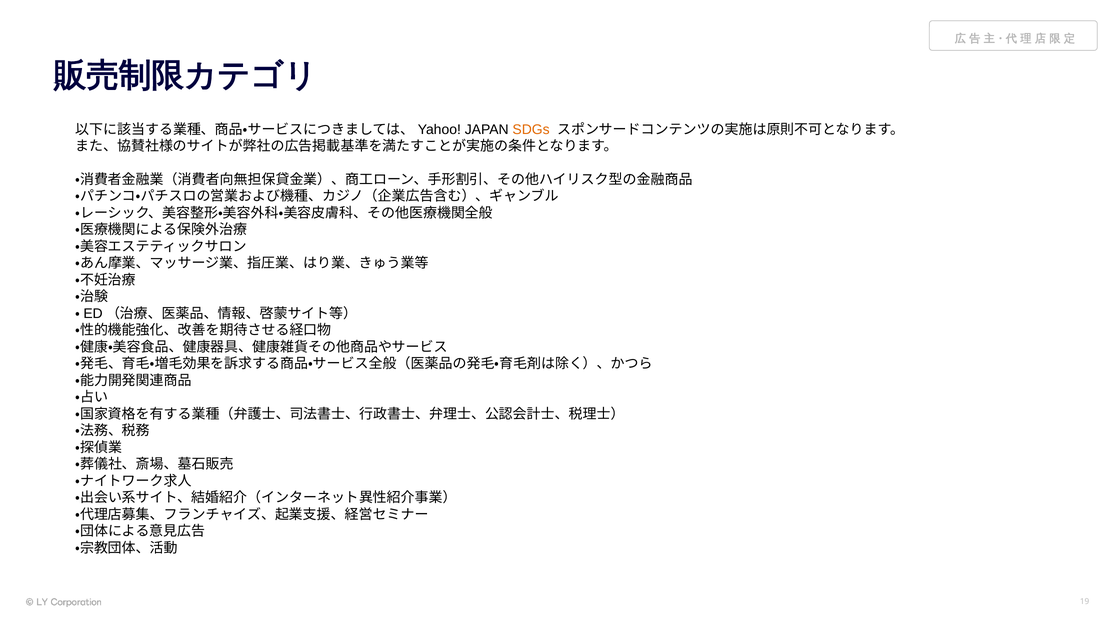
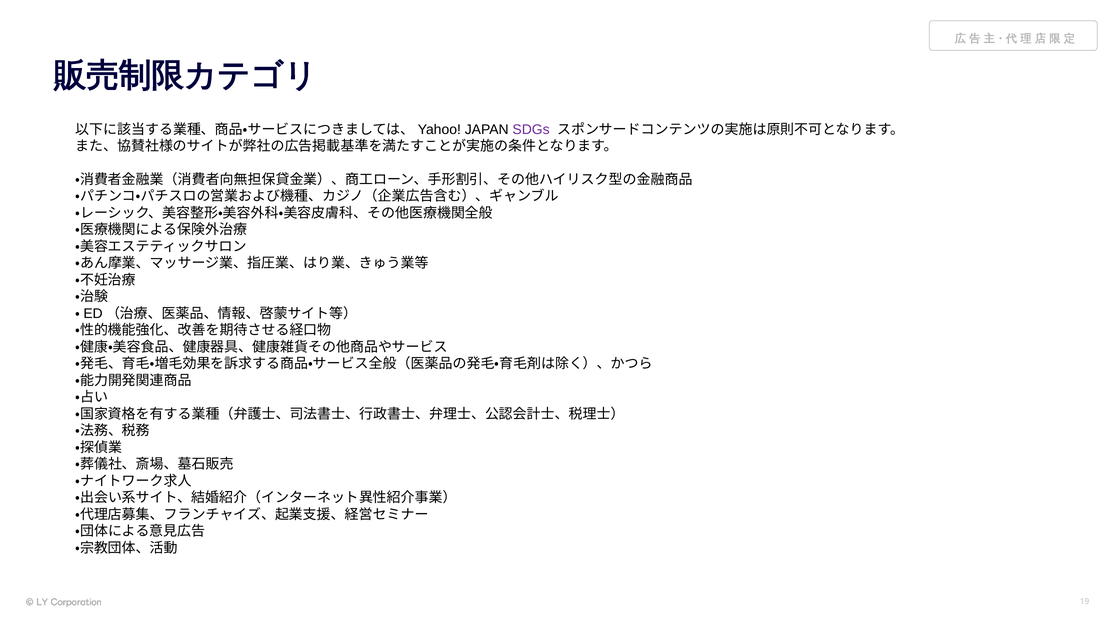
SDGs colour: orange -> purple
